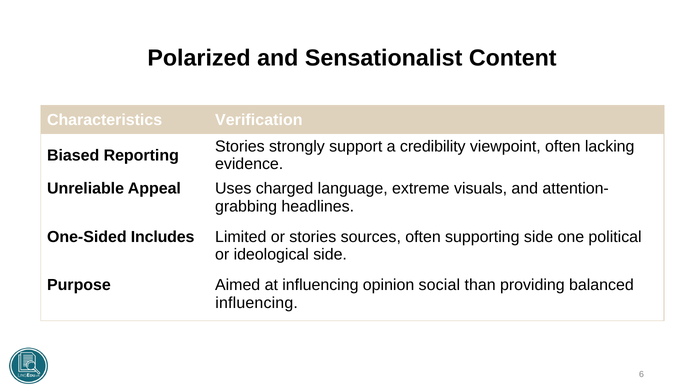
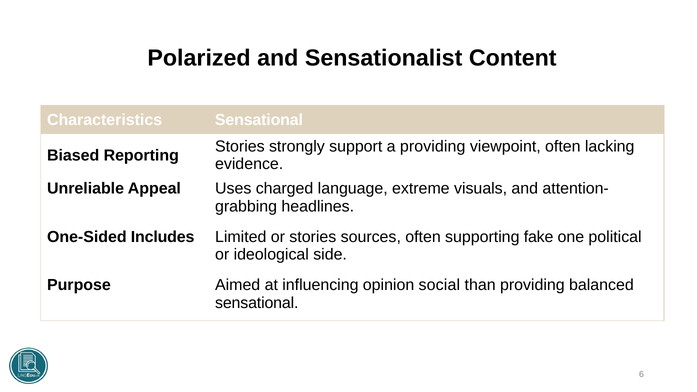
Characteristics Verification: Verification -> Sensational
a credibility: credibility -> providing
supporting side: side -> fake
influencing at (257, 303): influencing -> sensational
